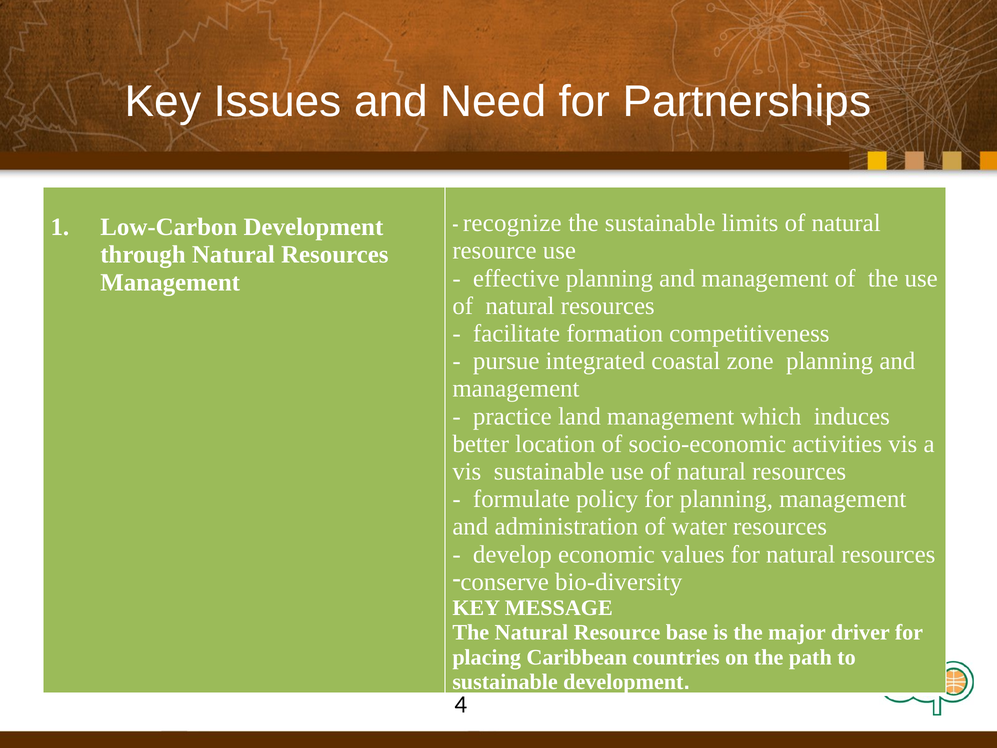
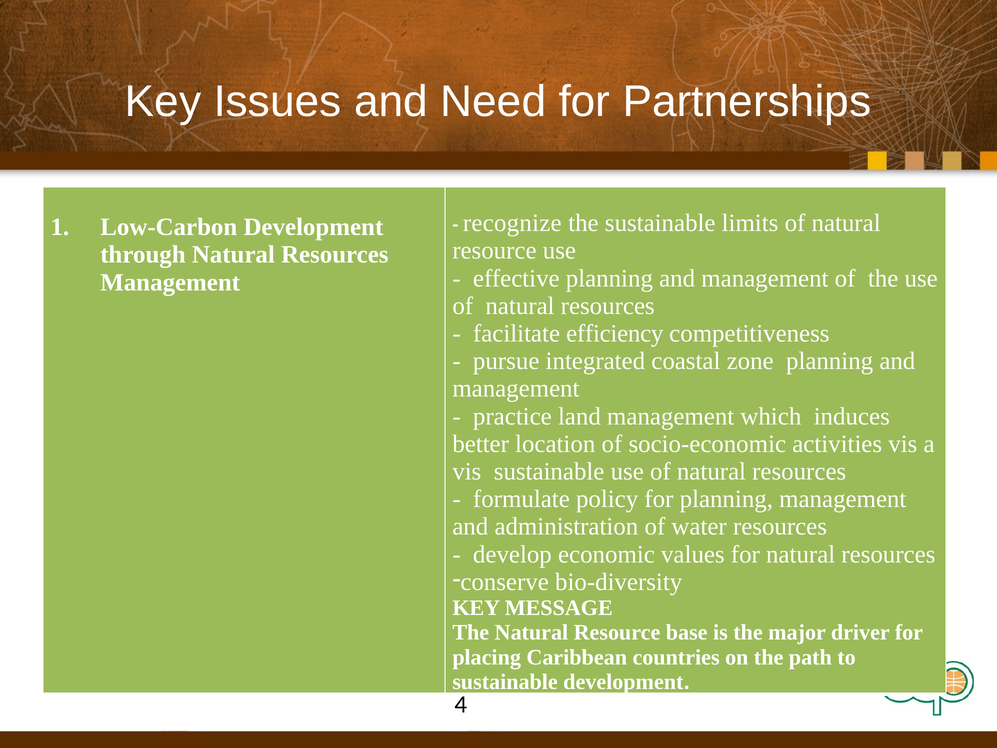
formation: formation -> efficiency
